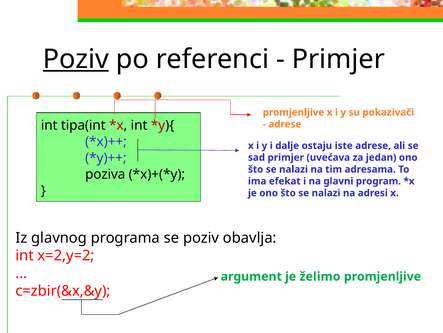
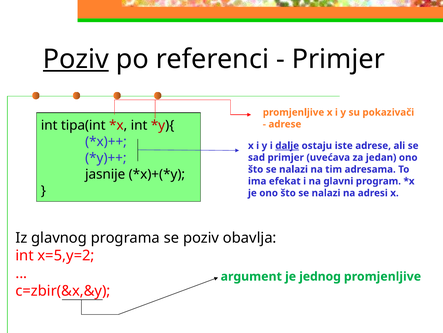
dalje underline: none -> present
poziva: poziva -> jasnije
x=2,y=2: x=2,y=2 -> x=5,y=2
želimo: želimo -> jednog
